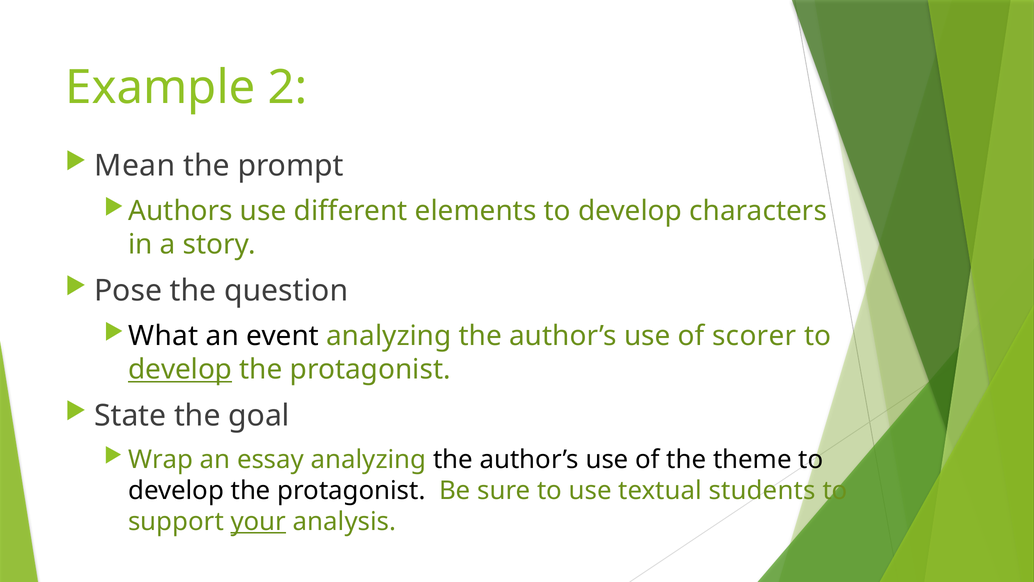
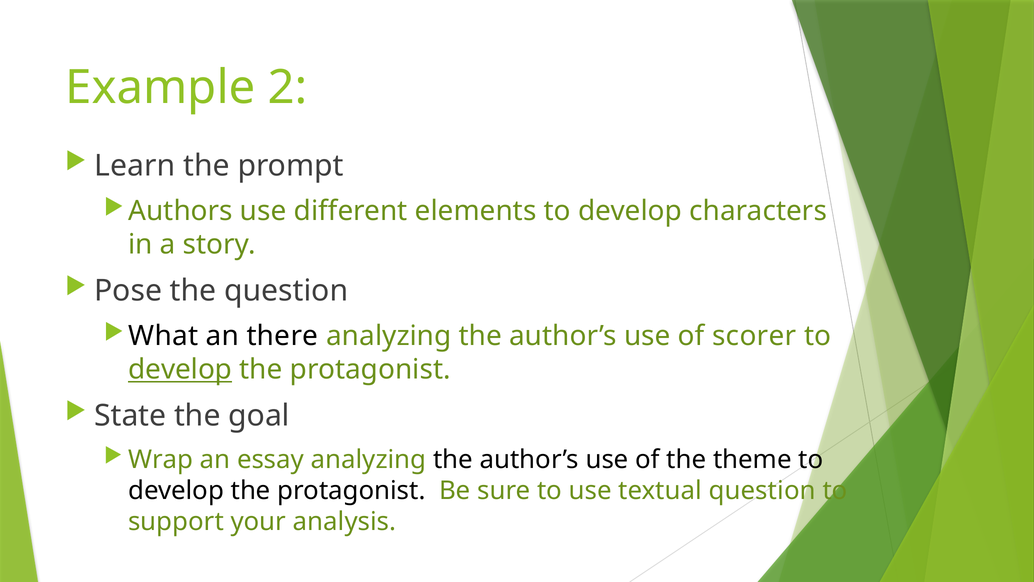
Mean: Mean -> Learn
event: event -> there
textual students: students -> question
your underline: present -> none
